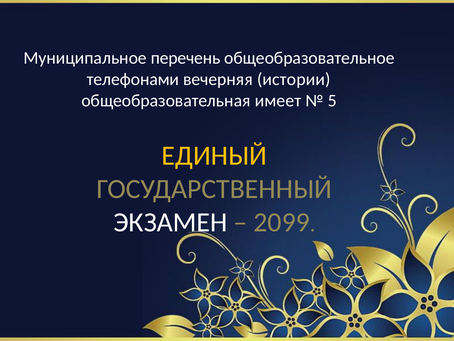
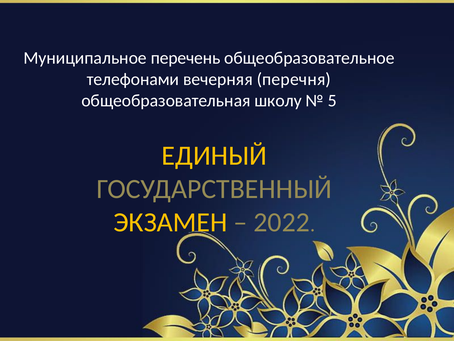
истории: истории -> перечня
имеет: имеет -> школу
ЭКЗАМЕН colour: white -> yellow
2099: 2099 -> 2022
